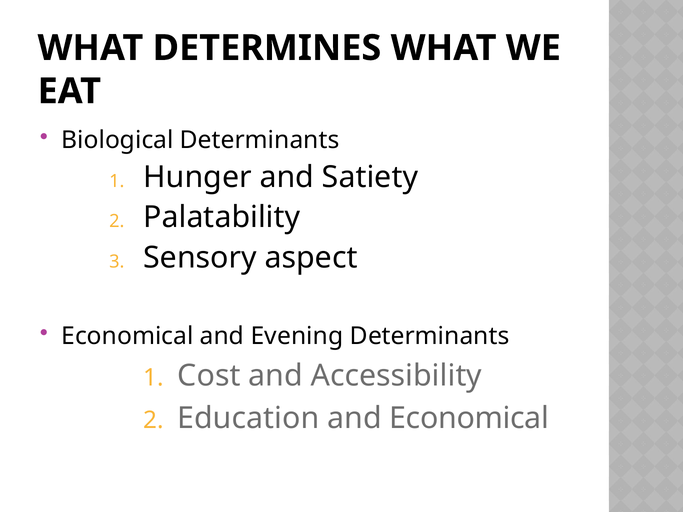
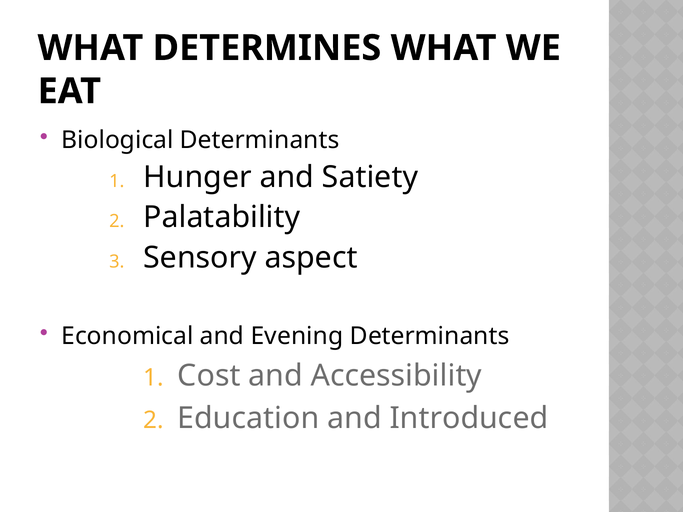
and Economical: Economical -> Introduced
